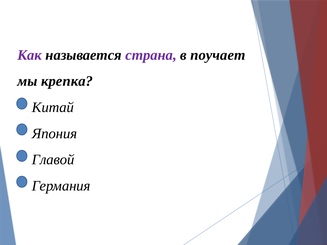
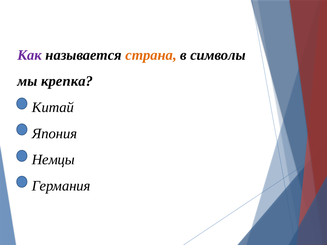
страна colour: purple -> orange
поучает: поучает -> символы
Главой: Главой -> Немцы
